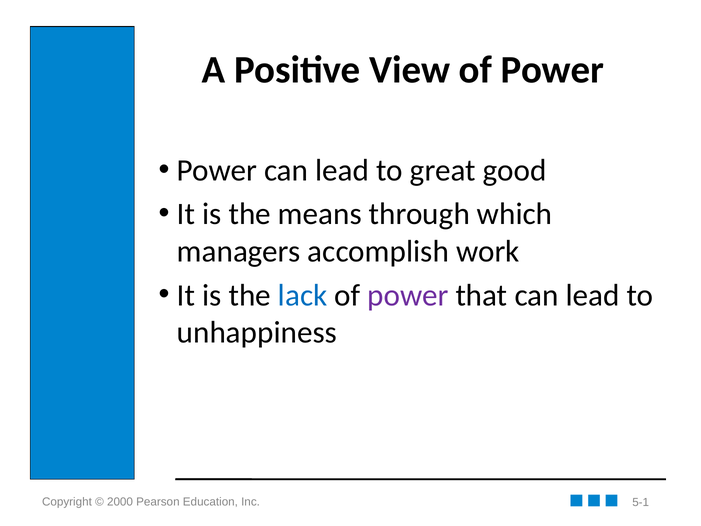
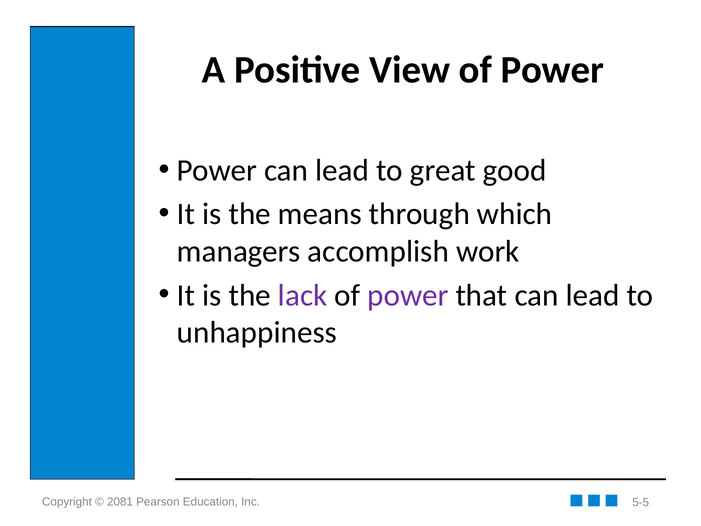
lack colour: blue -> purple
2000: 2000 -> 2081
5-1: 5-1 -> 5-5
